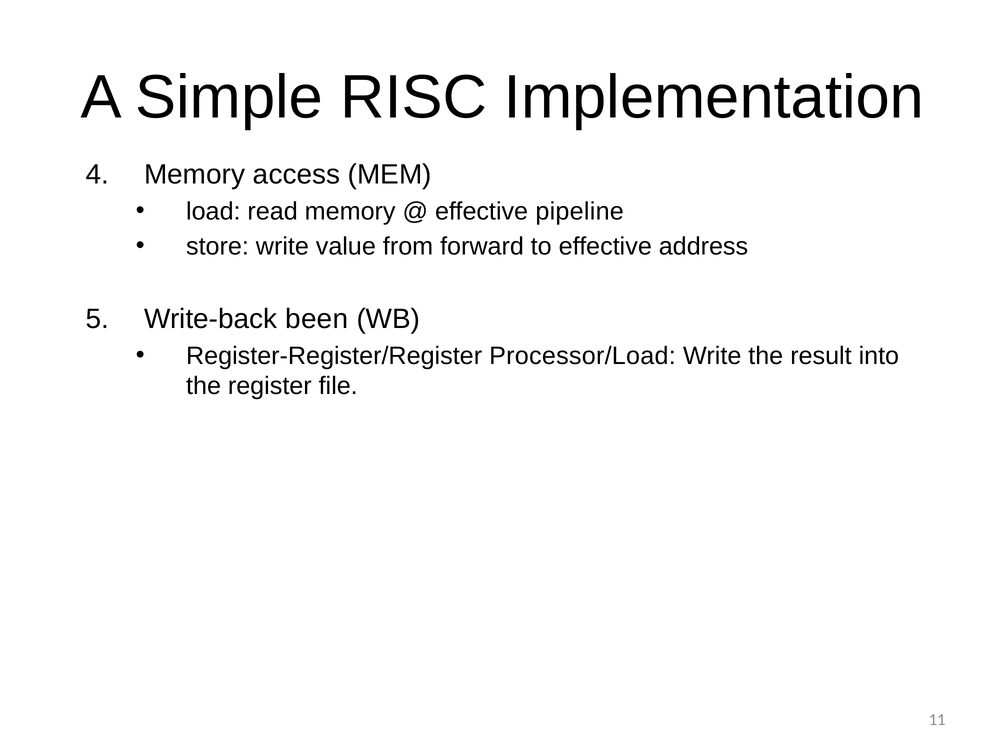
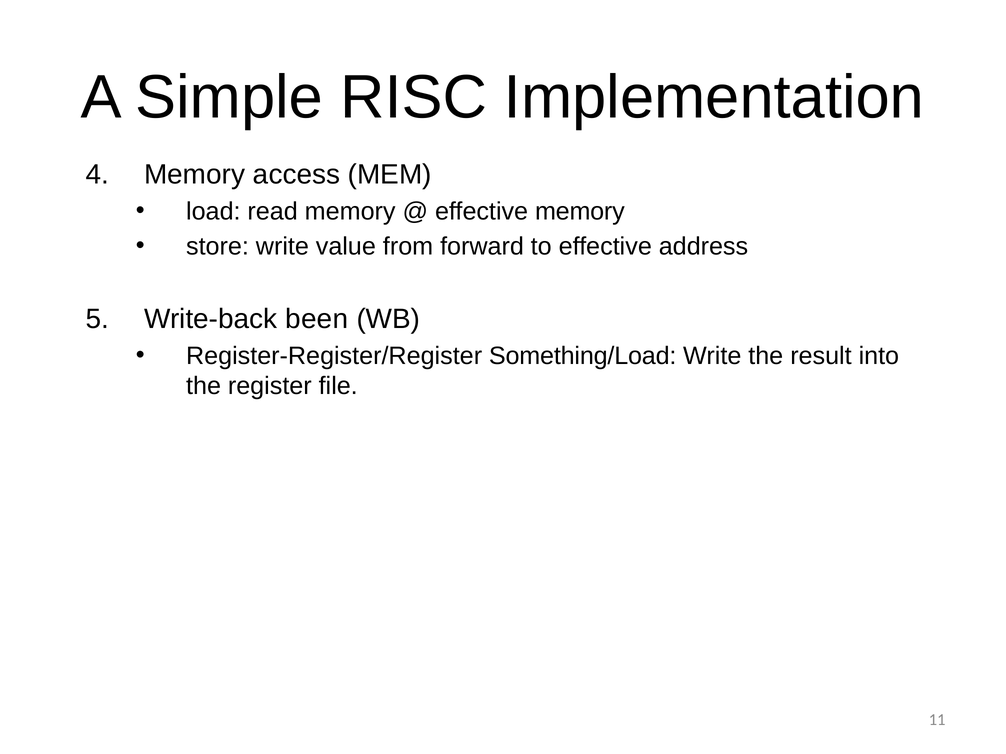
effective pipeline: pipeline -> memory
Processor/Load: Processor/Load -> Something/Load
